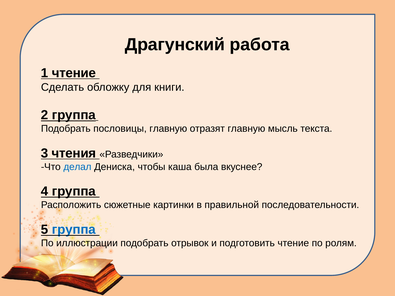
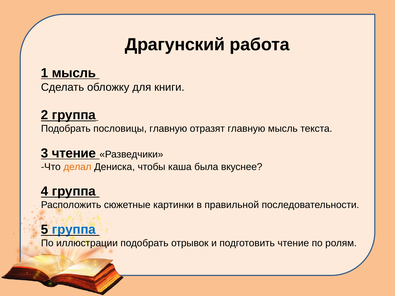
1 чтение: чтение -> мысль
3 чтения: чтения -> чтение
делал colour: blue -> orange
